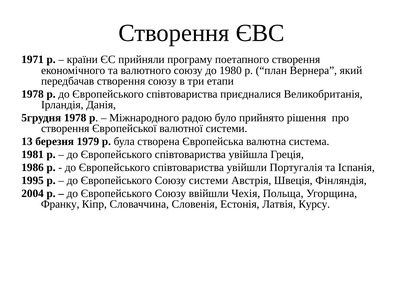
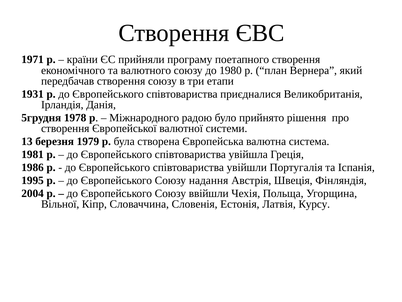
1978 at (33, 94): 1978 -> 1931
Союзу системи: системи -> надання
Франку: Франку -> Вільної
